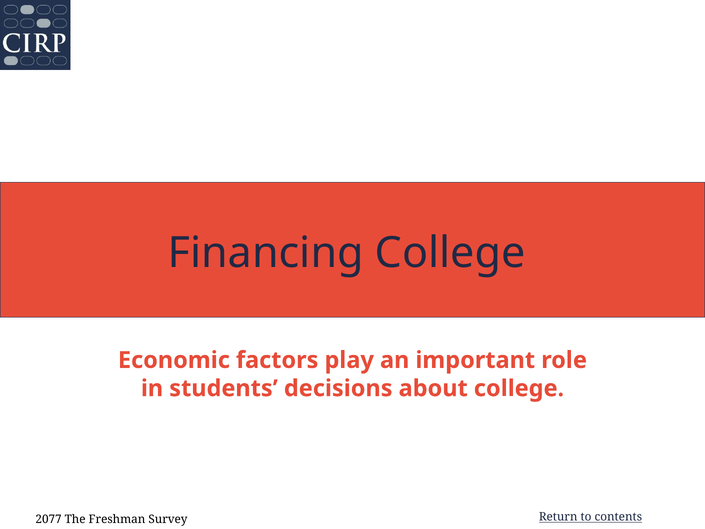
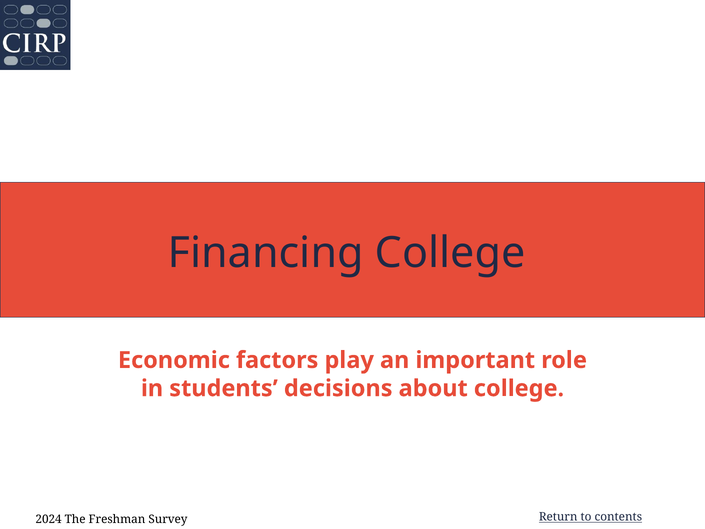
2077: 2077 -> 2024
